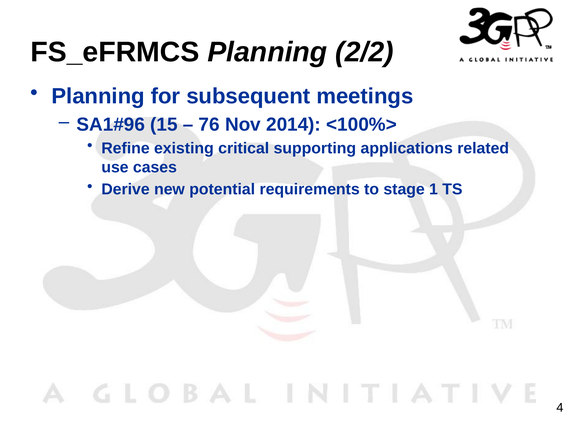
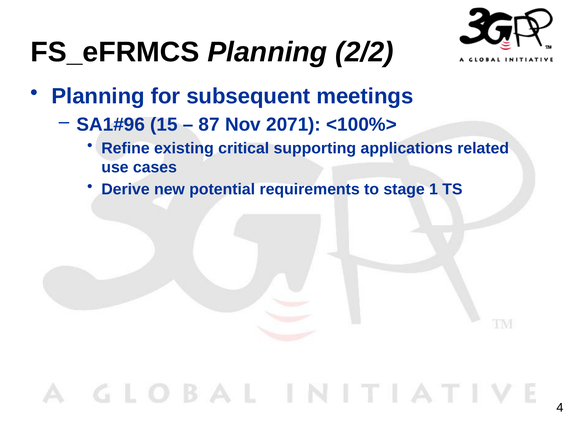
76: 76 -> 87
2014: 2014 -> 2071
